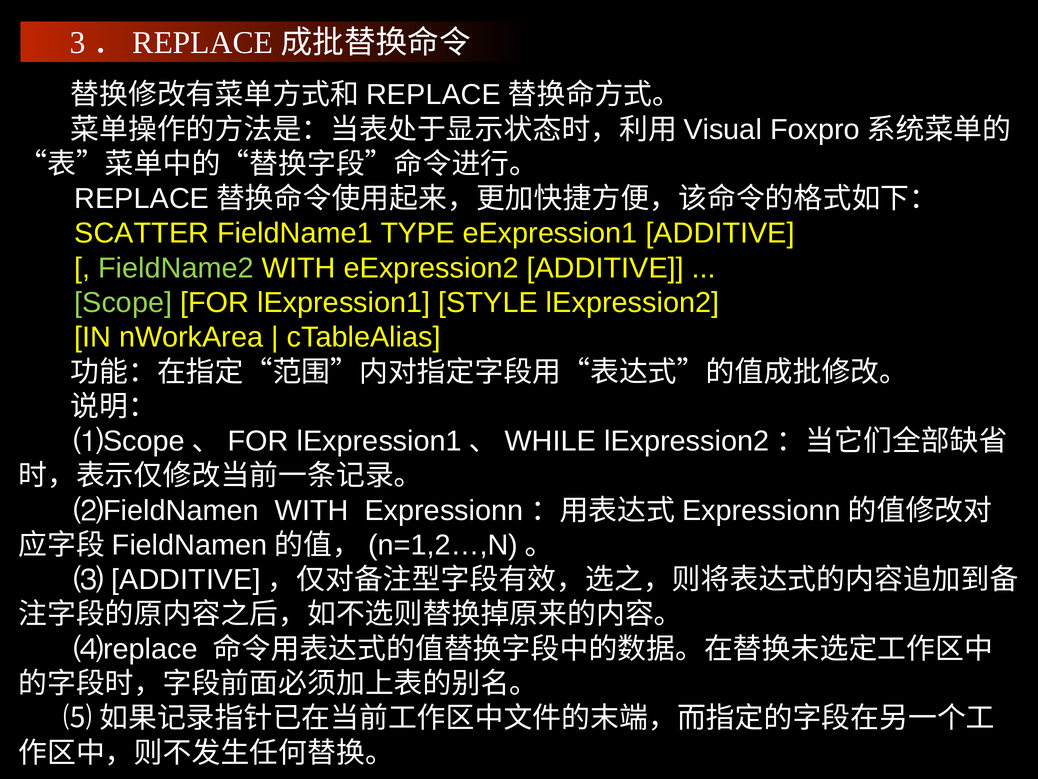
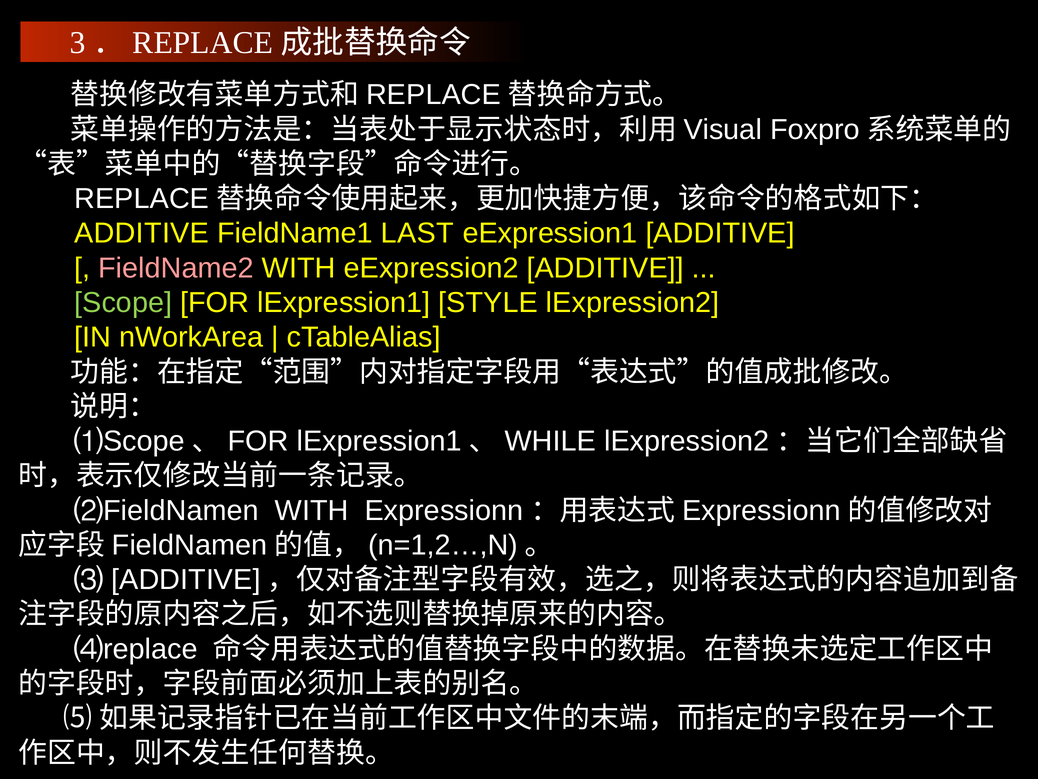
SCATTER at (142, 233): SCATTER -> ADDITIVE
TYPE: TYPE -> LAST
FieldName2 colour: light green -> pink
